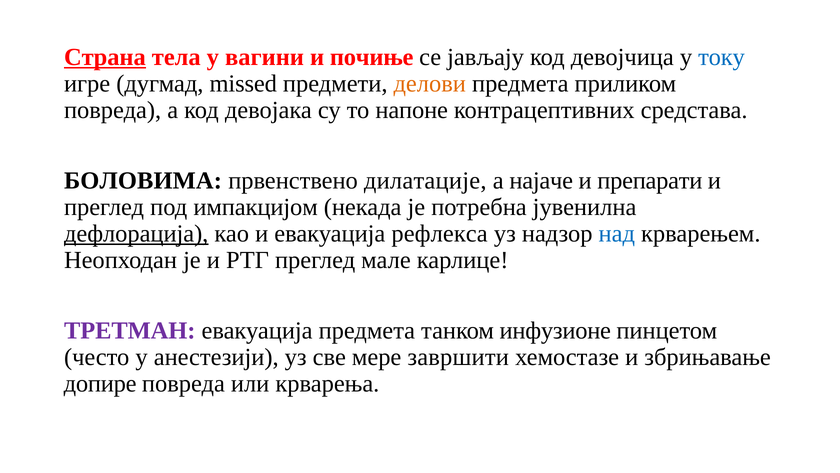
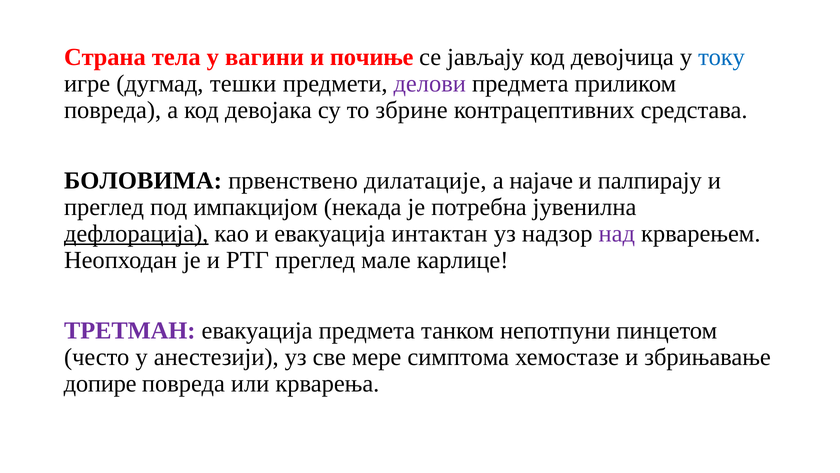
Страна underline: present -> none
missed: missed -> тешки
делови colour: orange -> purple
напоне: напоне -> збрине
препарати: препарати -> палпирају
рефлекса: рефлекса -> интактан
над colour: blue -> purple
инфузионе: инфузионе -> непотпуни
завршити: завршити -> симптома
